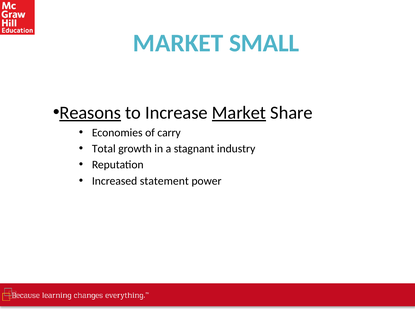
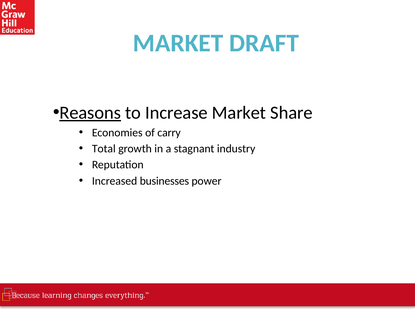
SMALL: SMALL -> DRAFT
Market at (239, 113) underline: present -> none
statement: statement -> businesses
